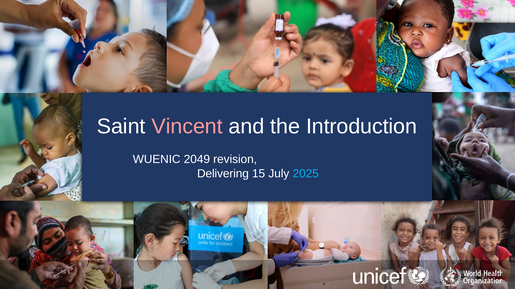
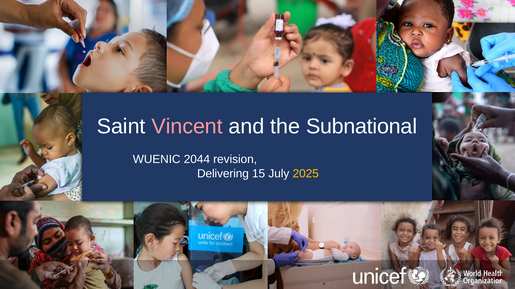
Introduction: Introduction -> Subnational
2049: 2049 -> 2044
2025 colour: light blue -> yellow
